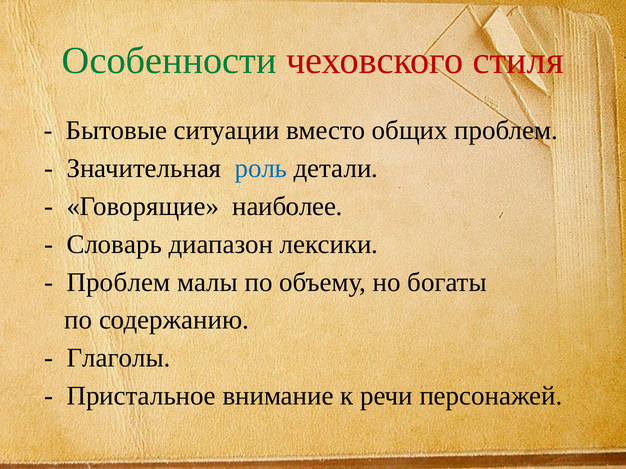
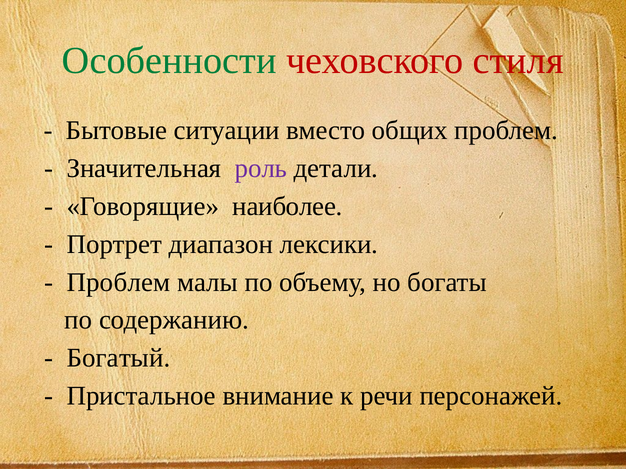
роль colour: blue -> purple
Словарь: Словарь -> Портрет
Глаголы: Глаголы -> Богатый
